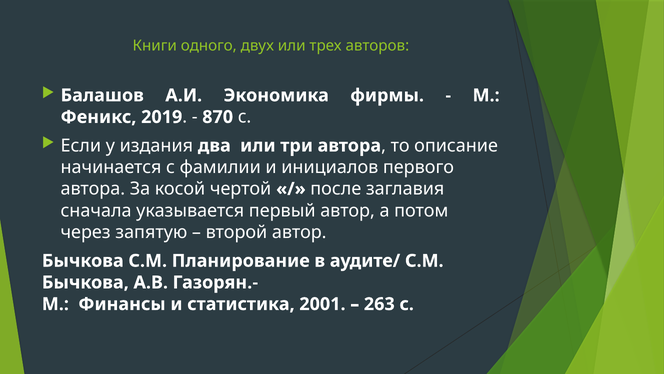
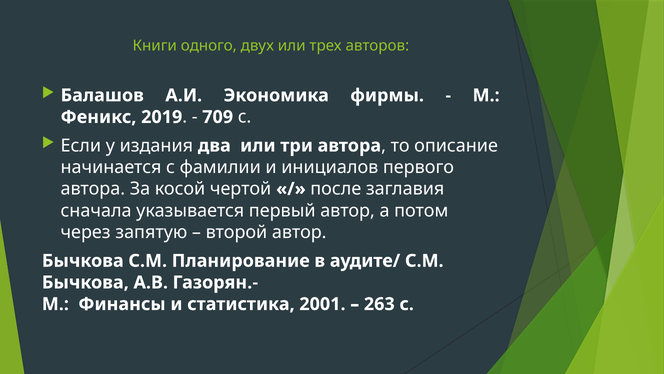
870: 870 -> 709
